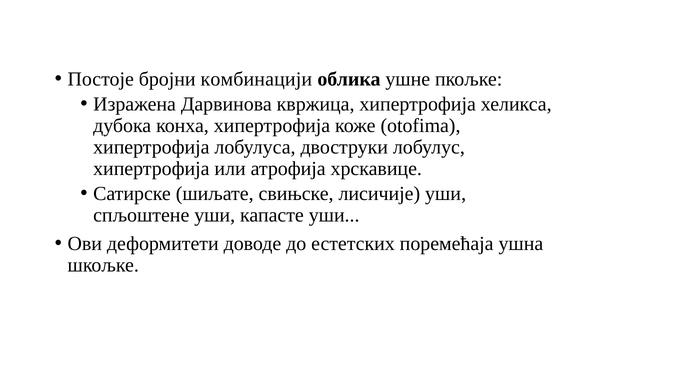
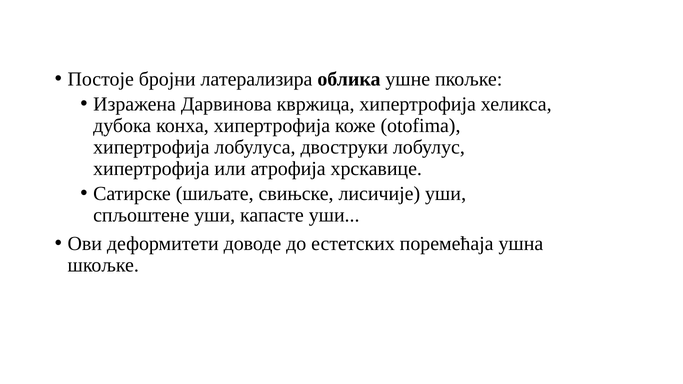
комбинацији: комбинацији -> латерализира
